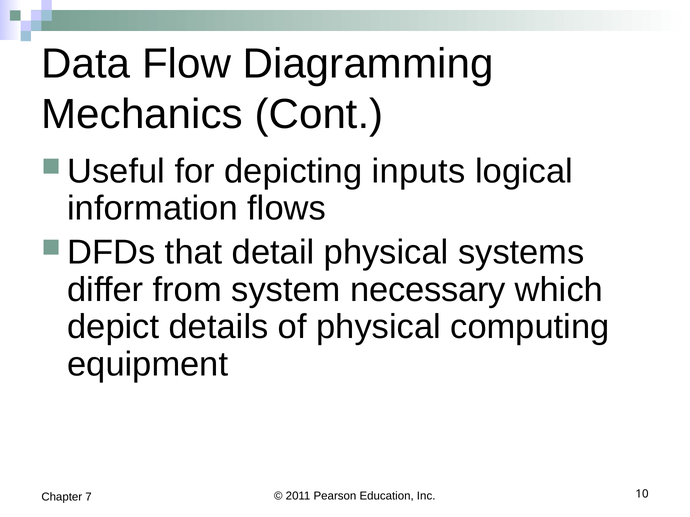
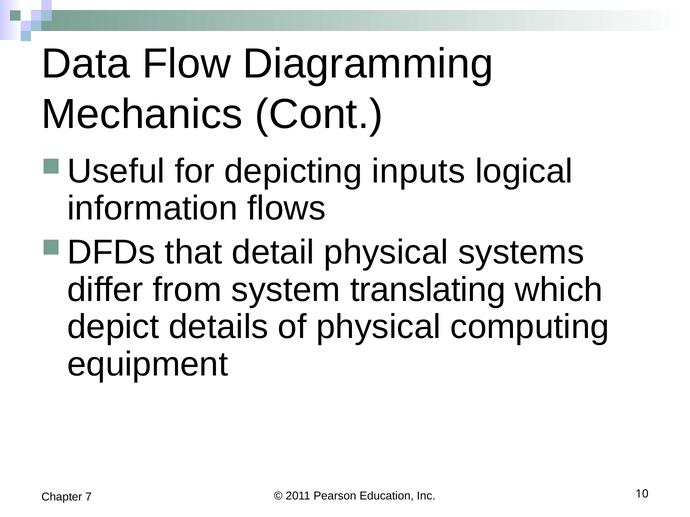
necessary: necessary -> translating
